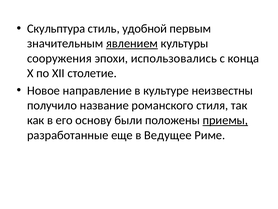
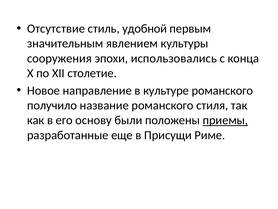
Скульптура: Скульптура -> Отсутствие
явлением underline: present -> none
культуре неизвестны: неизвестны -> романского
Ведущее: Ведущее -> Присущи
